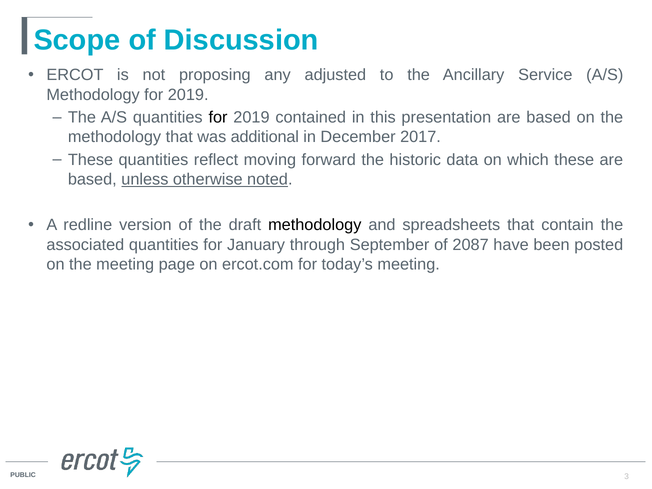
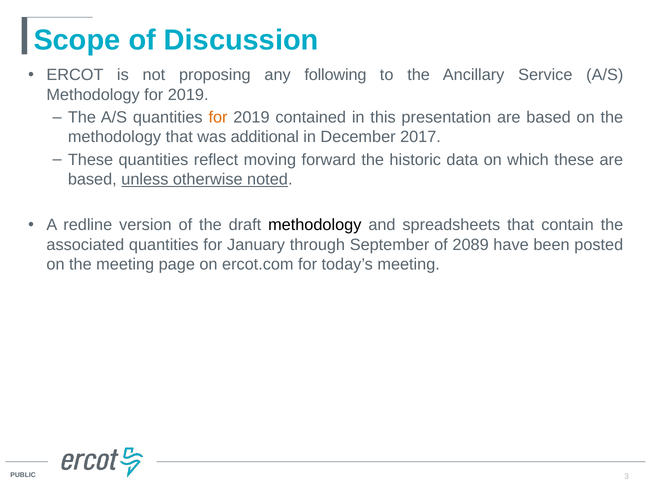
adjusted: adjusted -> following
for at (218, 117) colour: black -> orange
2087: 2087 -> 2089
